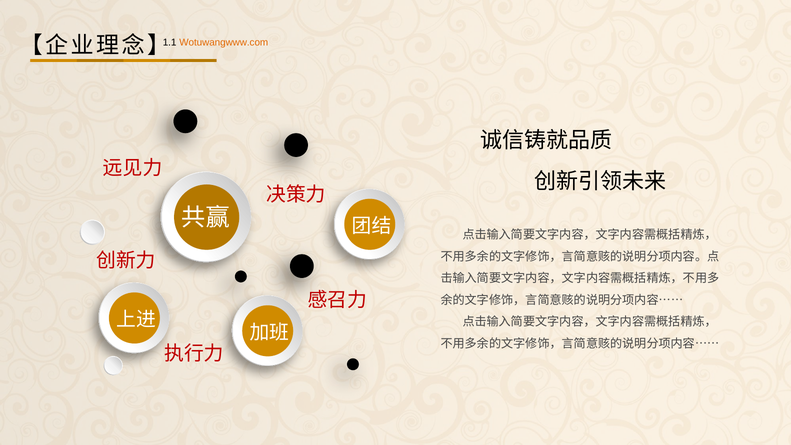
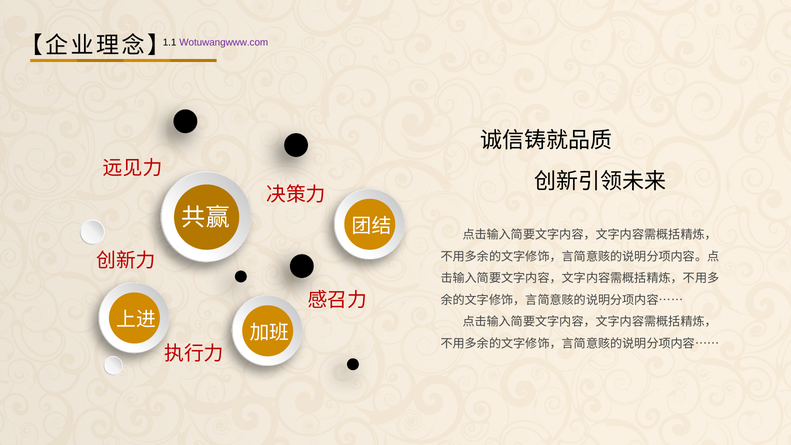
Wotuwangwww.com colour: orange -> purple
